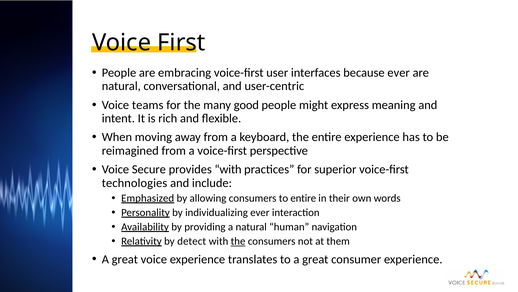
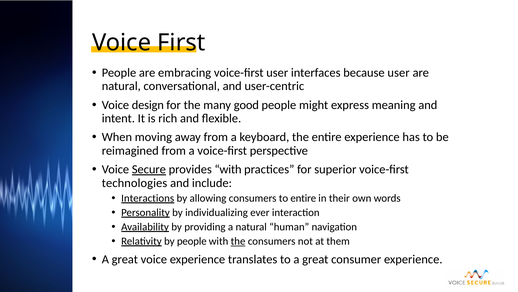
because ever: ever -> user
teams: teams -> design
Secure underline: none -> present
Emphasized: Emphasized -> Interactions
by detect: detect -> people
